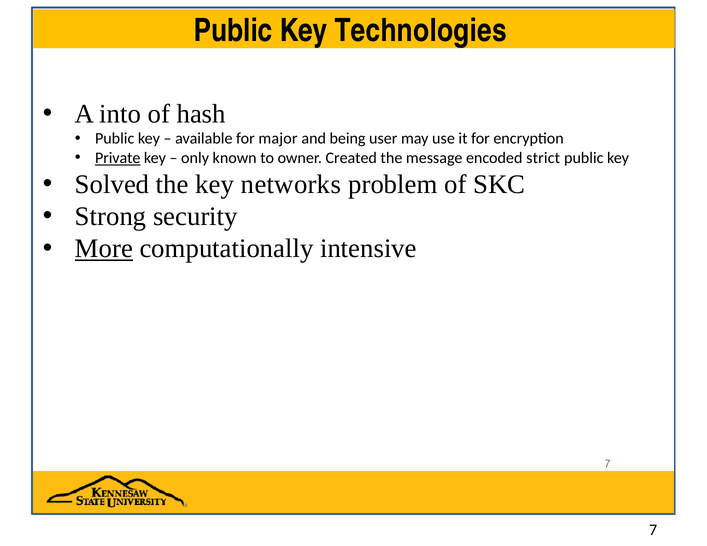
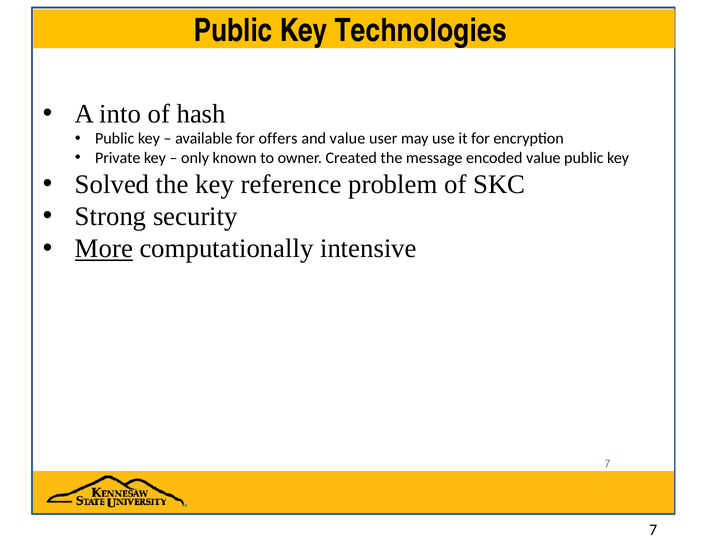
major: major -> offers
and being: being -> value
Private underline: present -> none
encoded strict: strict -> value
networks: networks -> reference
